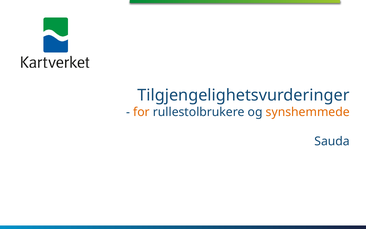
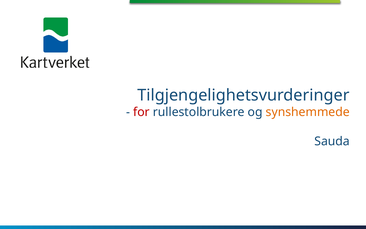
for colour: orange -> red
